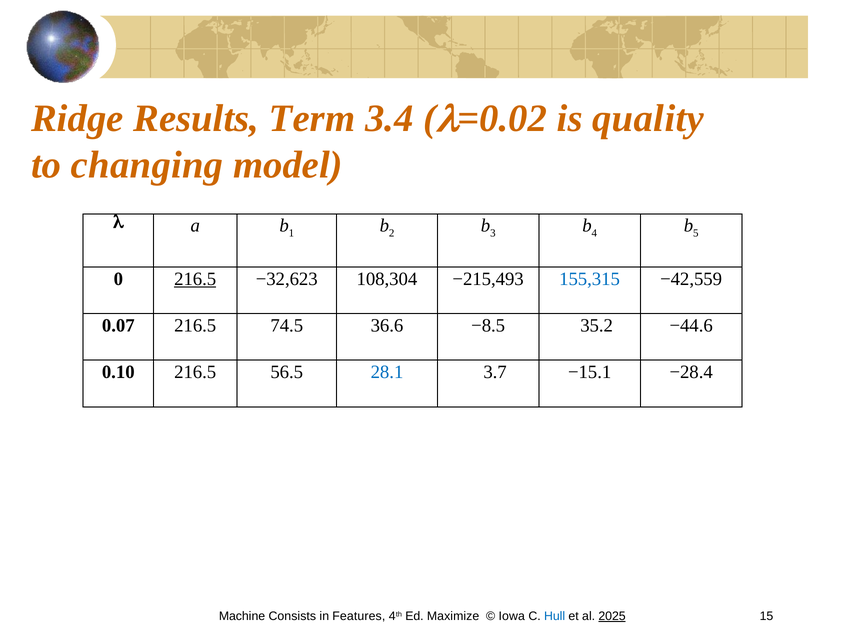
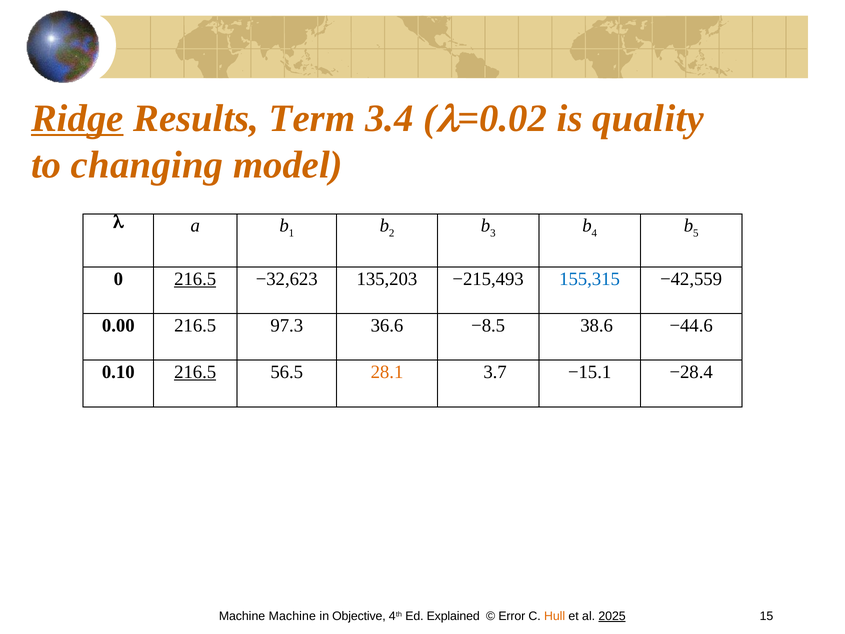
Ridge underline: none -> present
108,304: 108,304 -> 135,203
0.07: 0.07 -> 0.00
74.5: 74.5 -> 97.3
35.2: 35.2 -> 38.6
216.5 at (195, 372) underline: none -> present
28.1 colour: blue -> orange
Machine Consists: Consists -> Machine
Features: Features -> Objective
Maximize: Maximize -> Explained
Iowa: Iowa -> Error
Hull colour: blue -> orange
